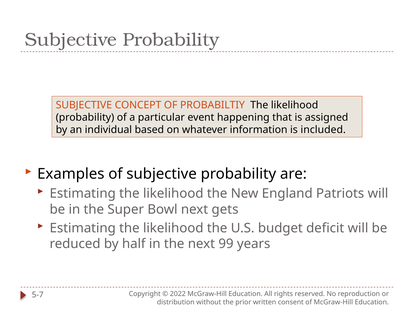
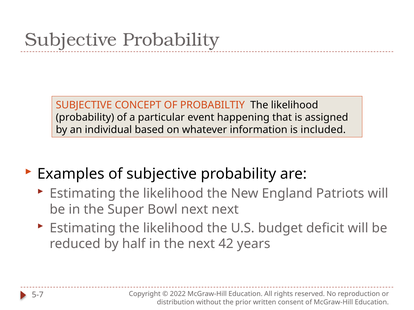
next gets: gets -> next
99: 99 -> 42
